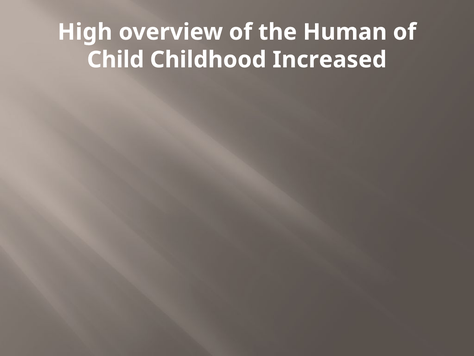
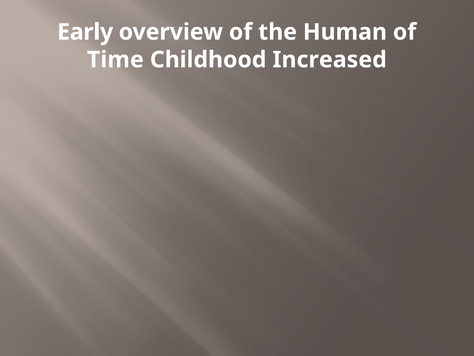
High: High -> Early
Child: Child -> Time
